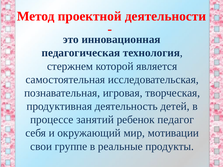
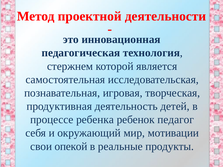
занятий: занятий -> ребенка
группе: группе -> опекой
